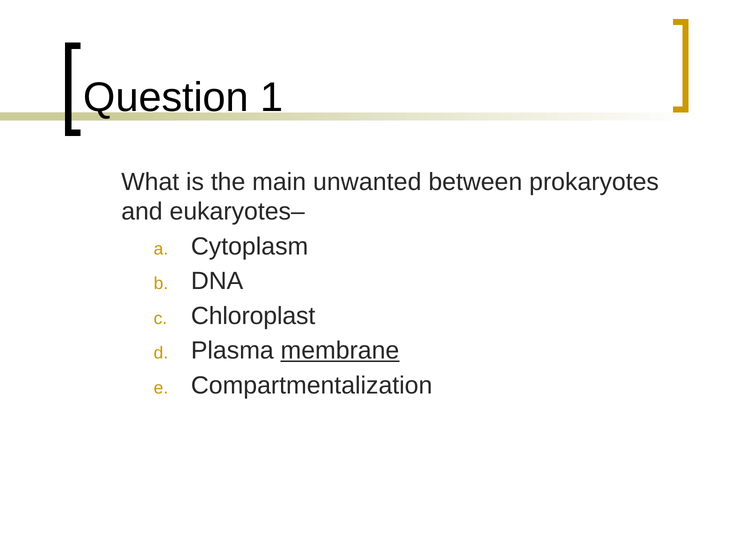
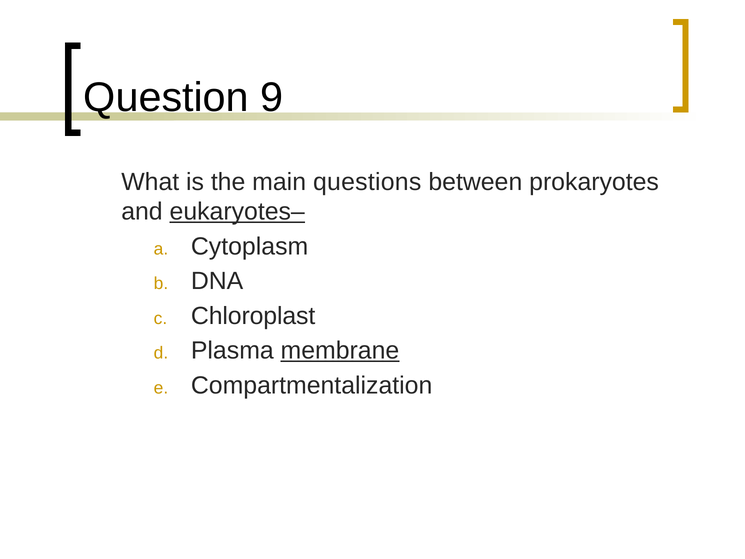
1: 1 -> 9
unwanted: unwanted -> questions
eukaryotes– underline: none -> present
